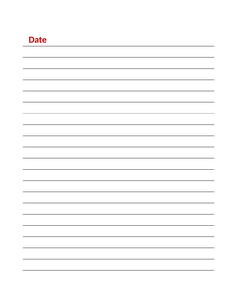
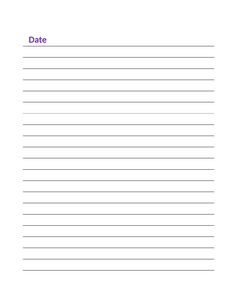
Date colour: red -> purple
